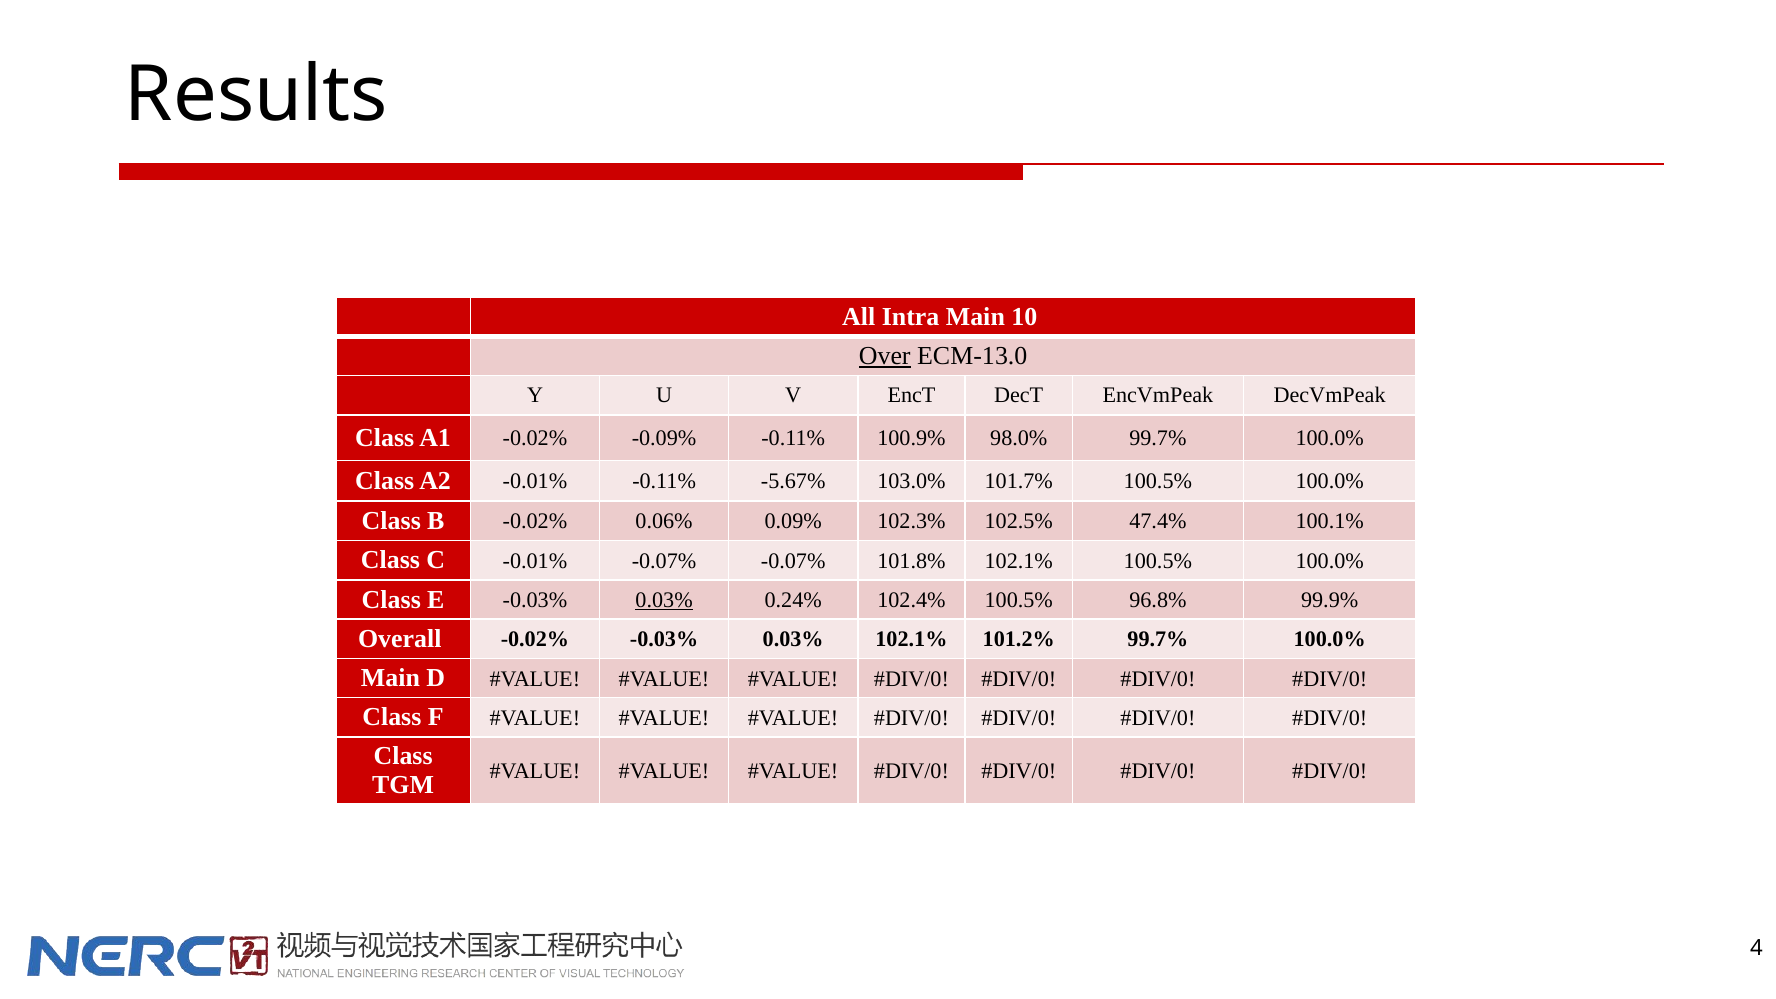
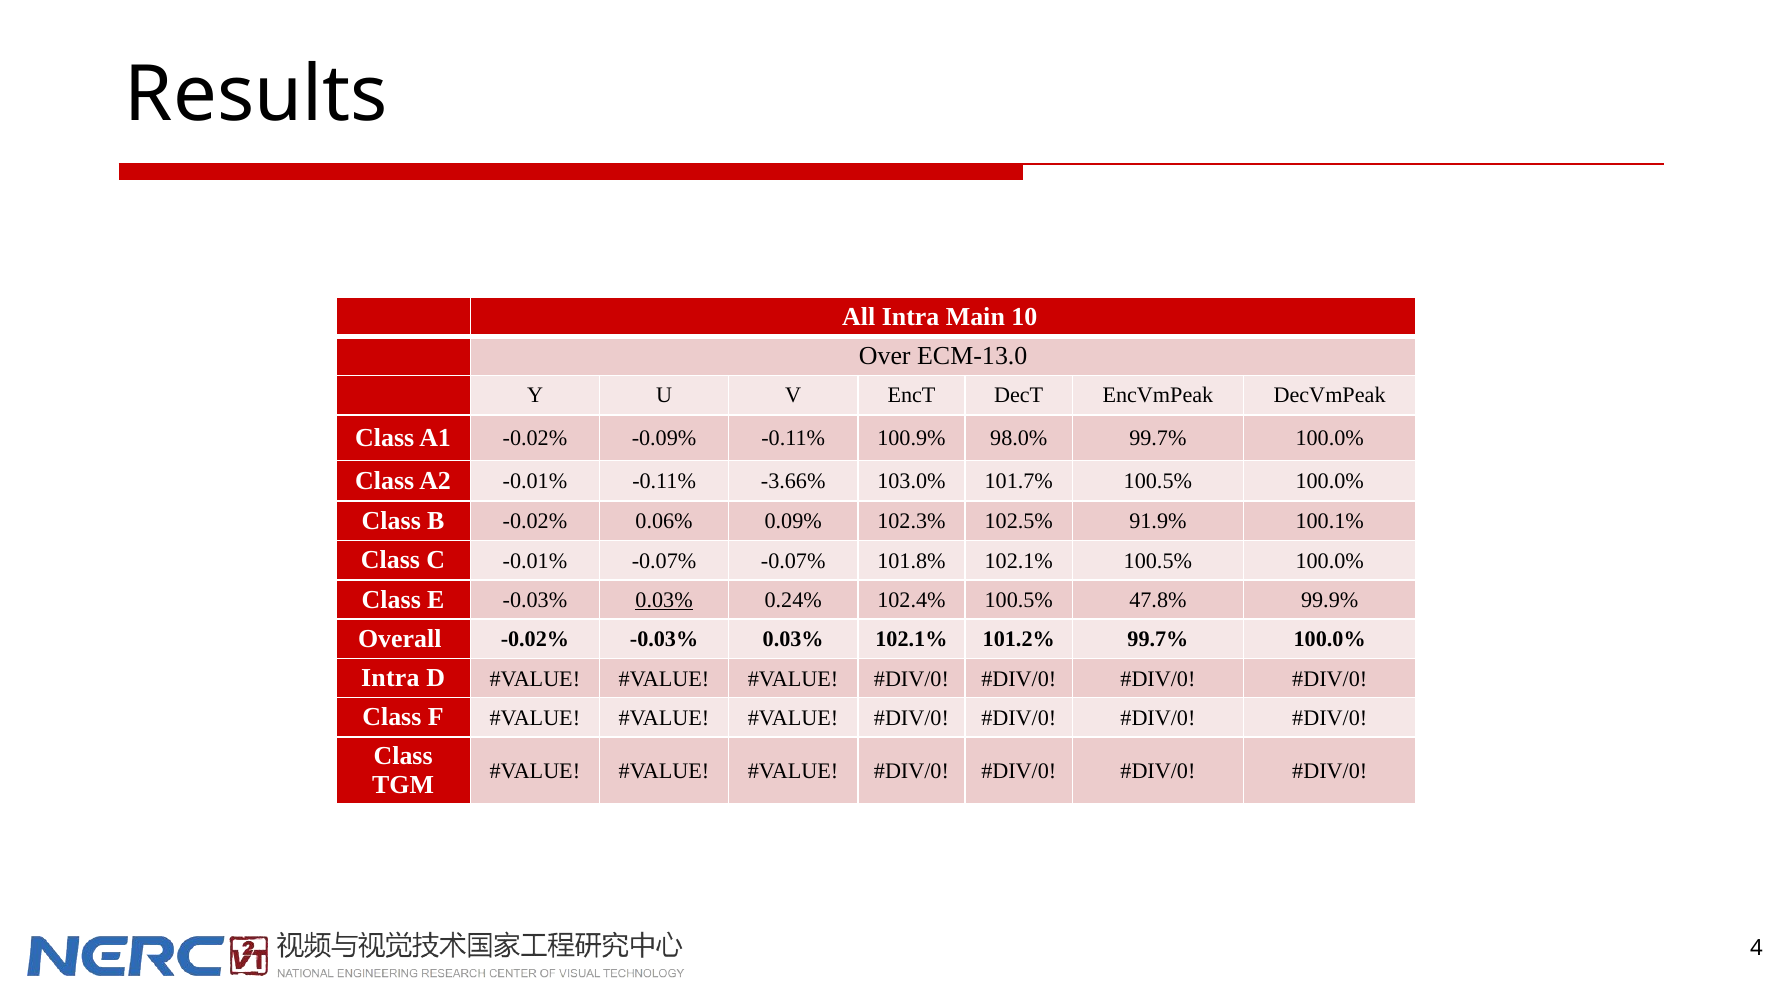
Over underline: present -> none
-5.67%: -5.67% -> -3.66%
47.4%: 47.4% -> 91.9%
96.8%: 96.8% -> 47.8%
Main at (390, 678): Main -> Intra
